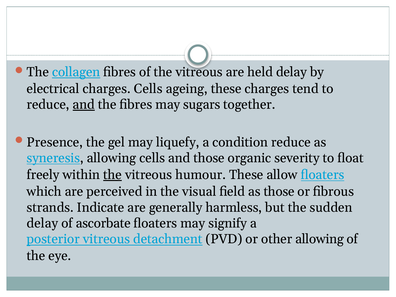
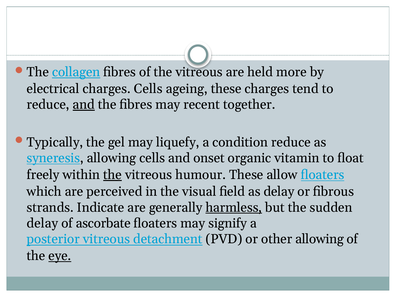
held delay: delay -> more
sugars: sugars -> recent
Presence: Presence -> Typically
and those: those -> onset
severity: severity -> vitamin
as those: those -> delay
harmless underline: none -> present
eye underline: none -> present
